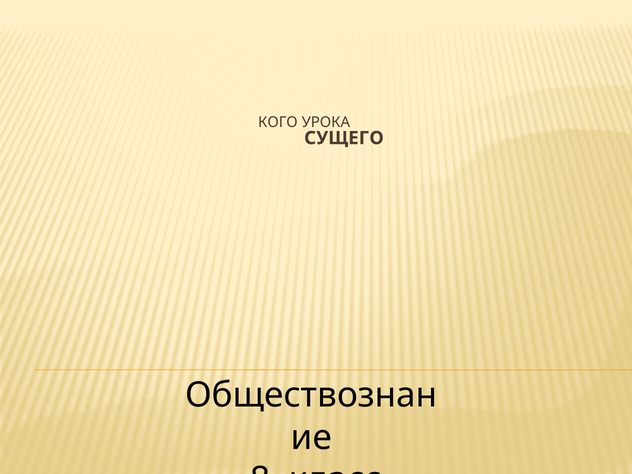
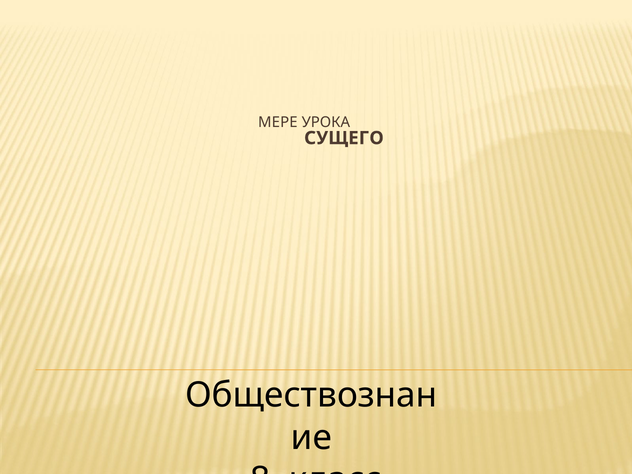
КОГО: КОГО -> МЕРЕ
